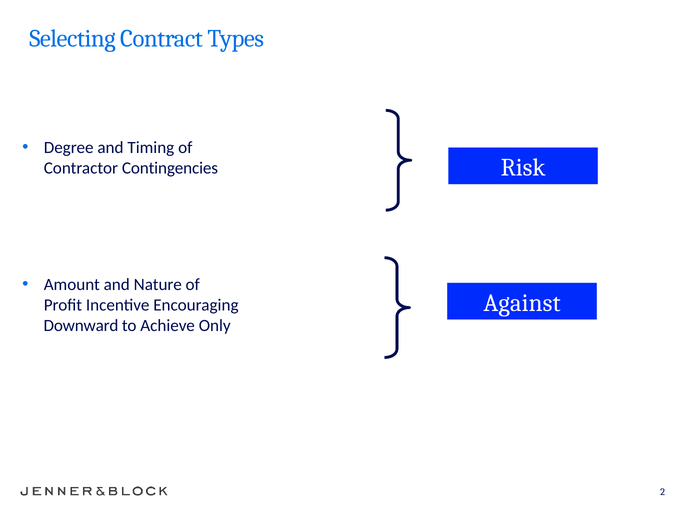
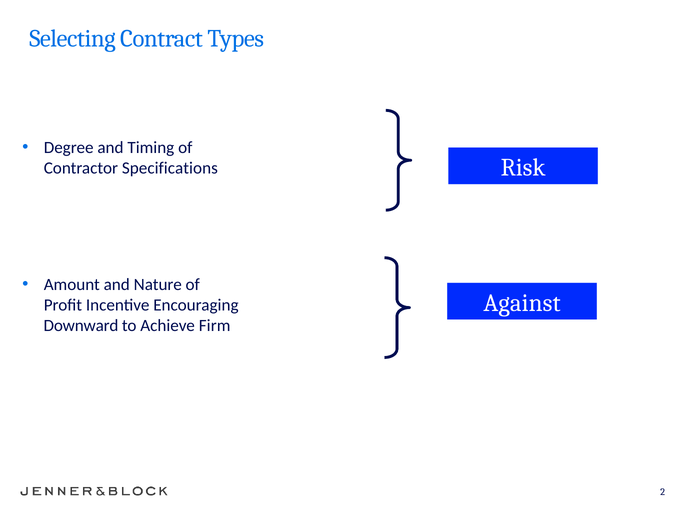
Contingencies: Contingencies -> Specifications
Only: Only -> Firm
